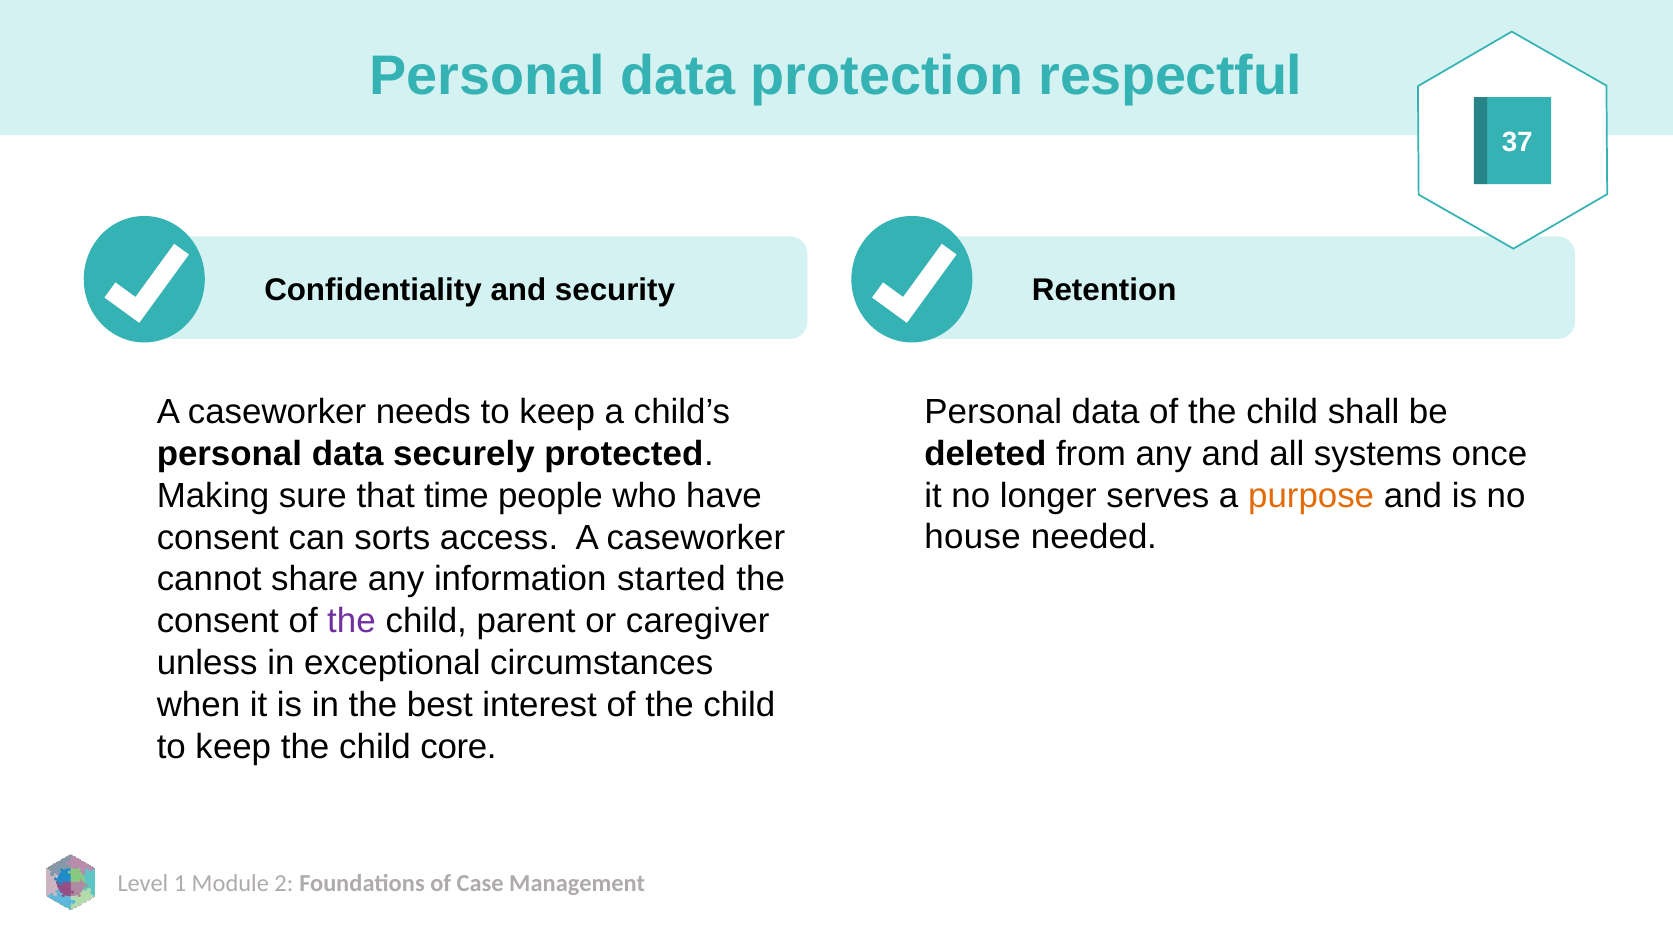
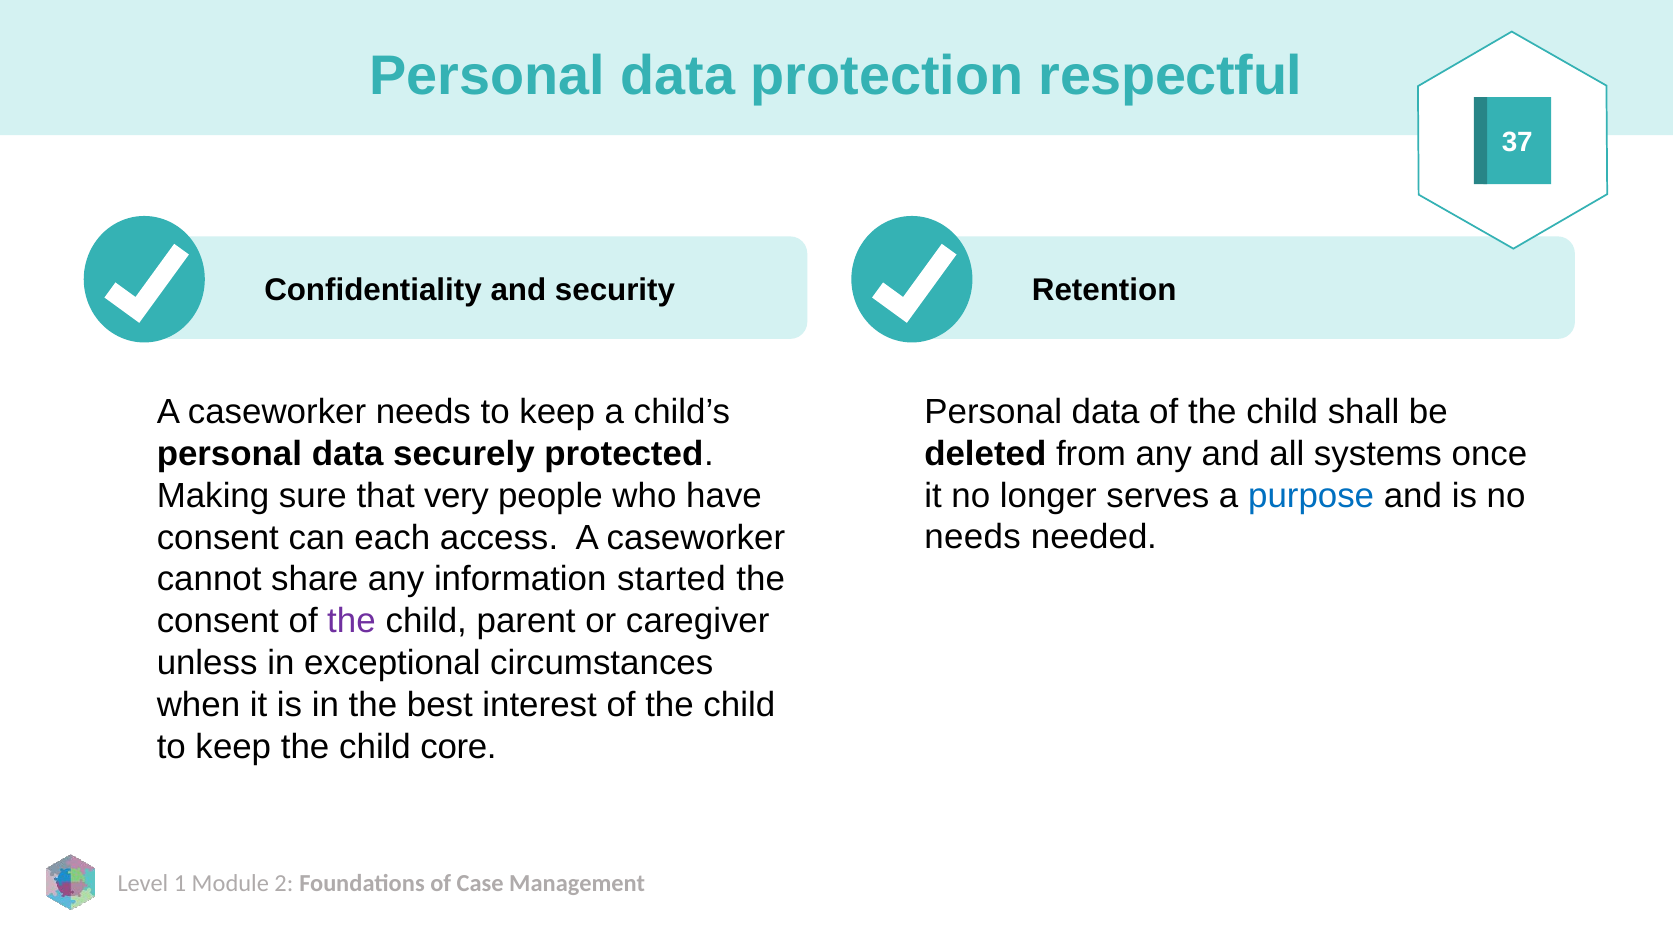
purpose colour: orange -> blue
time: time -> very
sorts: sorts -> each
house at (973, 538): house -> needs
